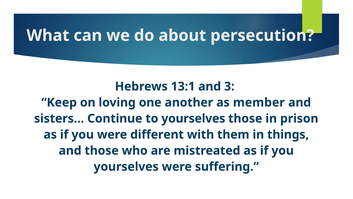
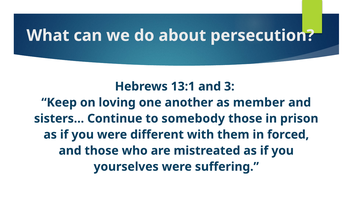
to yourselves: yourselves -> somebody
things: things -> forced
